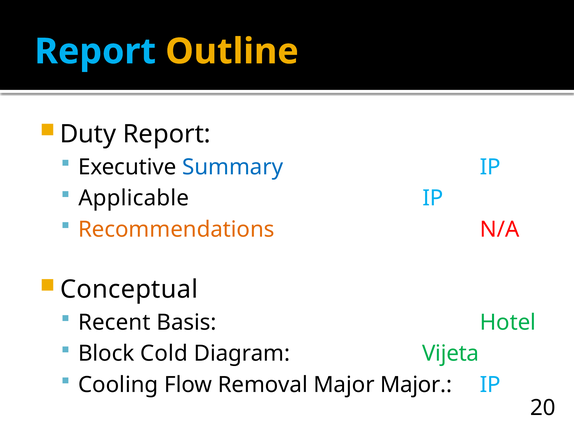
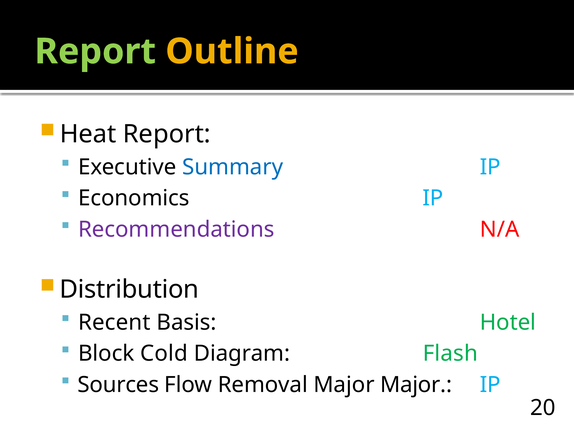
Report at (95, 52) colour: light blue -> light green
Duty: Duty -> Heat
Applicable: Applicable -> Economics
Recommendations colour: orange -> purple
Conceptual: Conceptual -> Distribution
Vijeta: Vijeta -> Flash
Cooling: Cooling -> Sources
